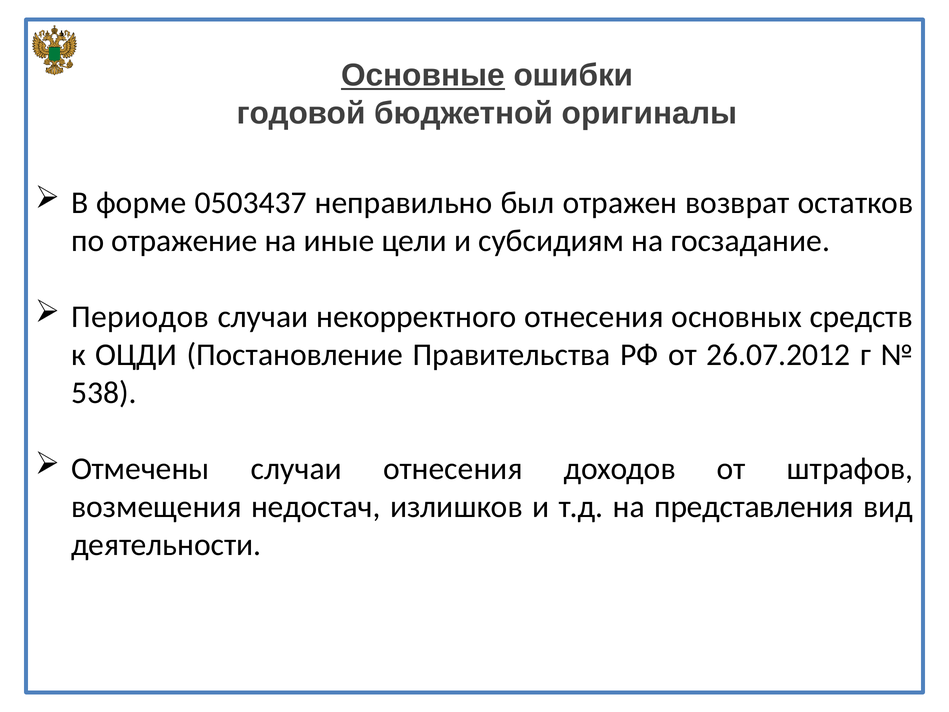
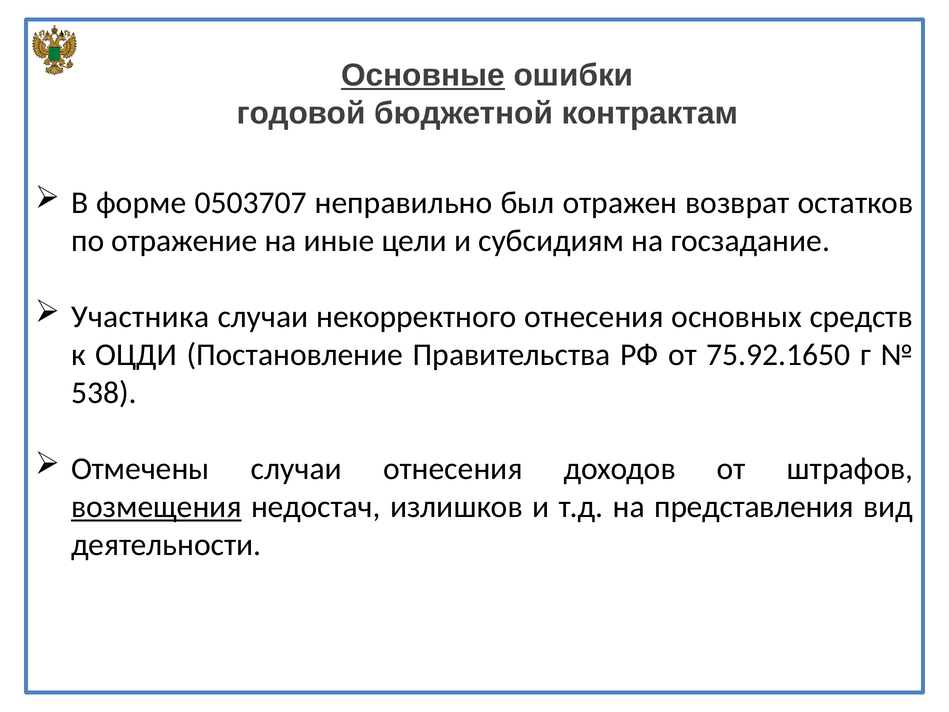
оригиналы: оригиналы -> контрактам
0503437: 0503437 -> 0503707
Периодов: Периодов -> Участника
26.07.2012: 26.07.2012 -> 75.92.1650
возмещения underline: none -> present
